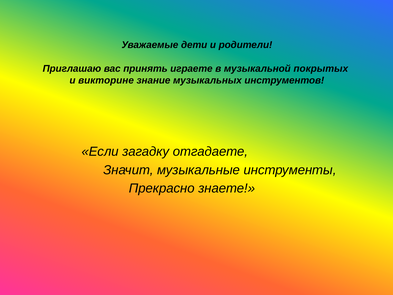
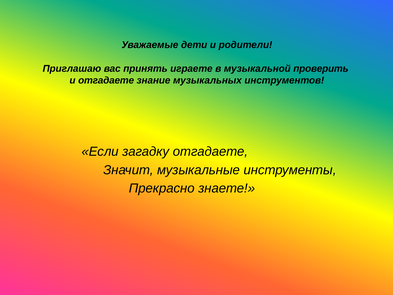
покрытых: покрытых -> проверить
и викторине: викторине -> отгадаете
